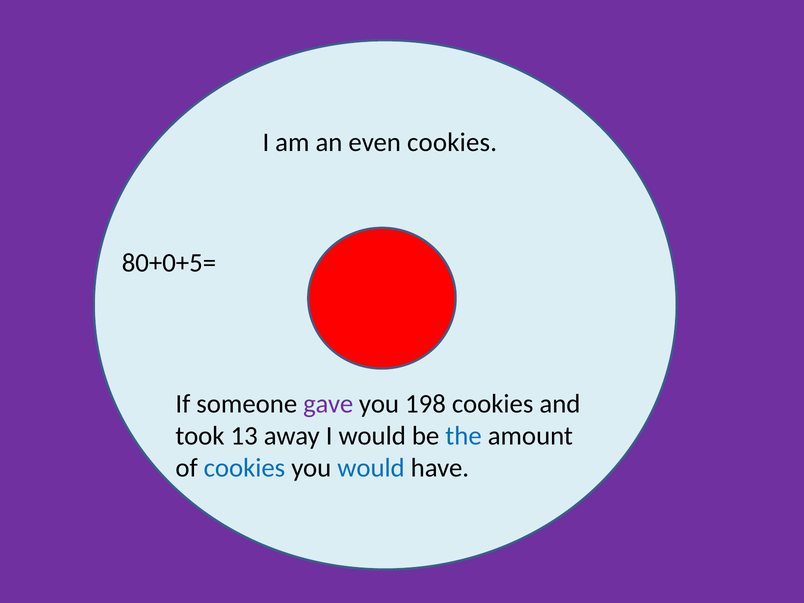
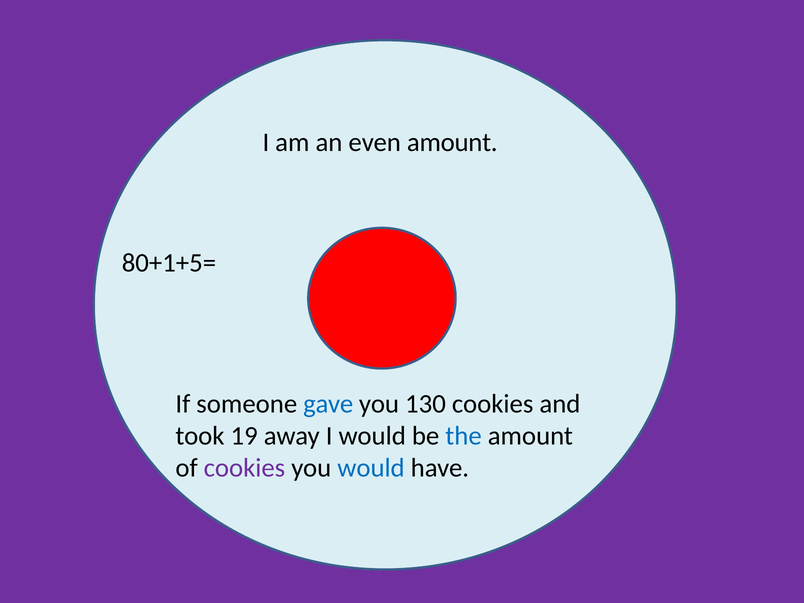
even cookies: cookies -> amount
80+0+5=: 80+0+5= -> 80+1+5=
gave colour: purple -> blue
198: 198 -> 130
13: 13 -> 19
cookies at (244, 468) colour: blue -> purple
